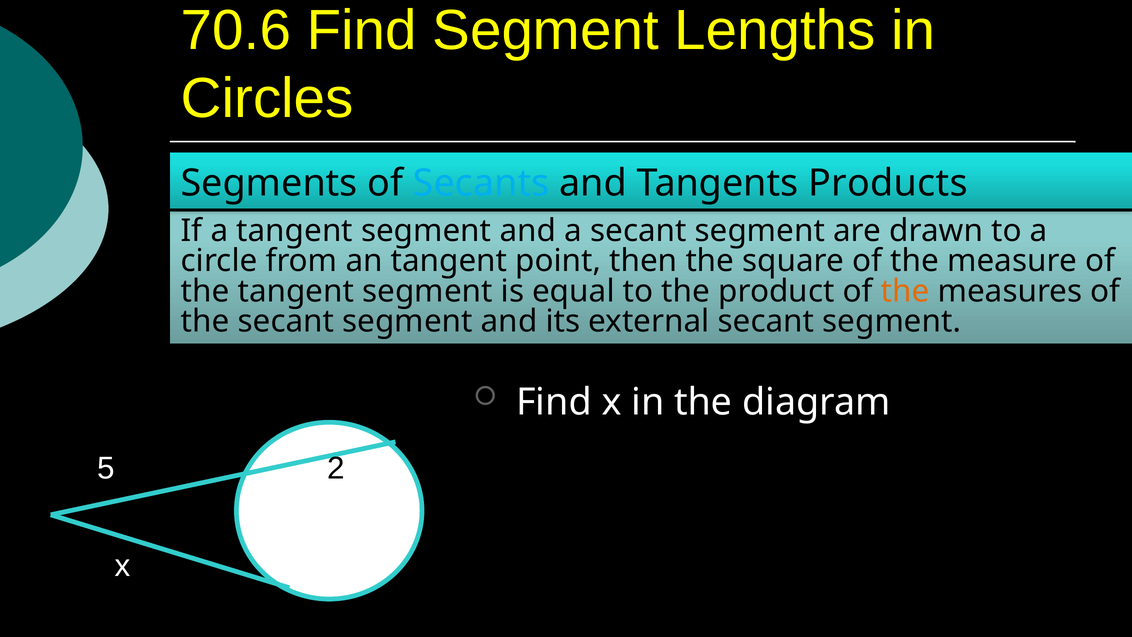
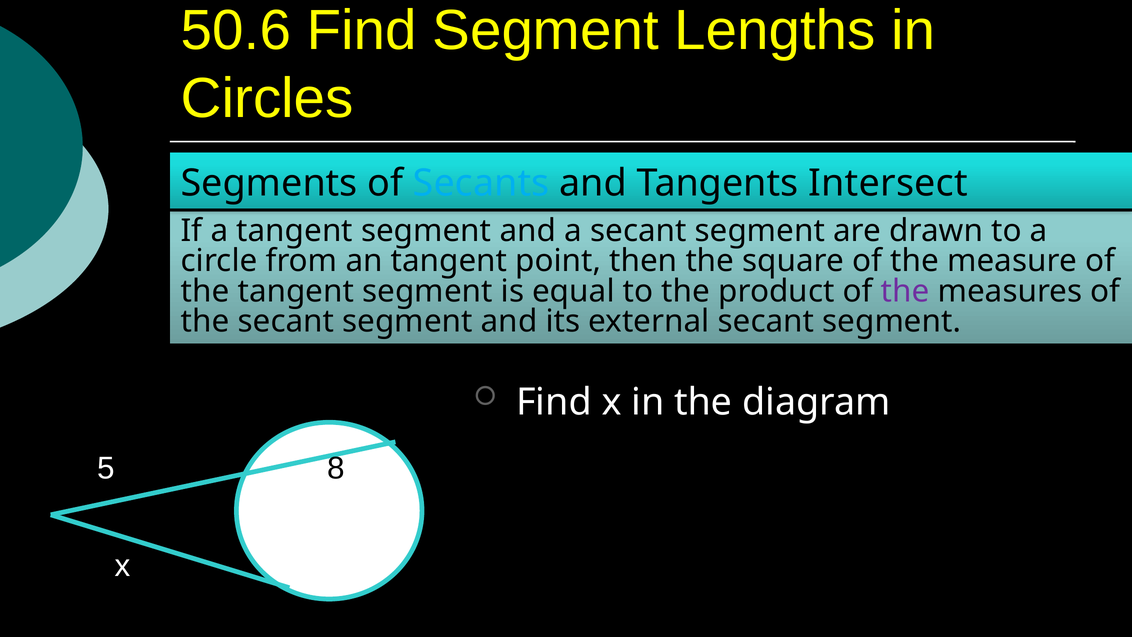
70.6: 70.6 -> 50.6
Products: Products -> Intersect
the at (905, 291) colour: orange -> purple
2: 2 -> 8
